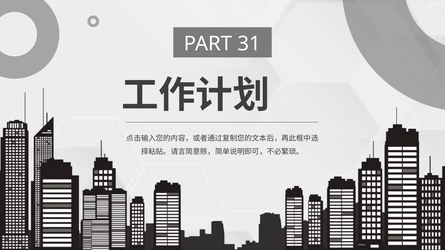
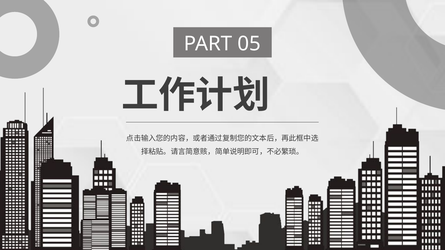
31: 31 -> 05
